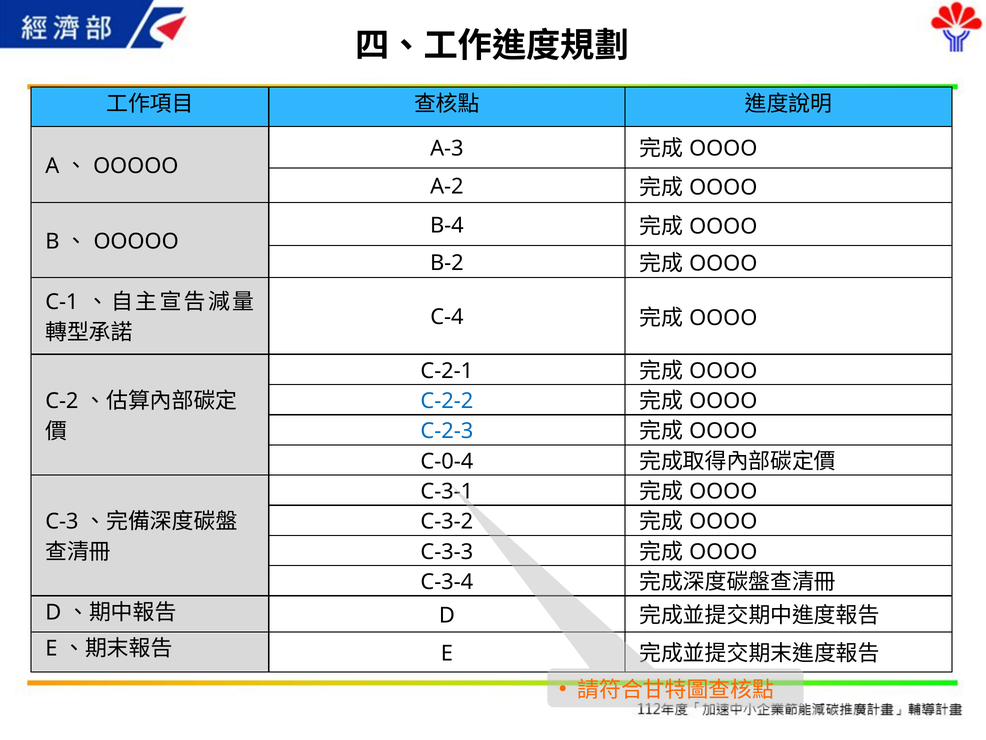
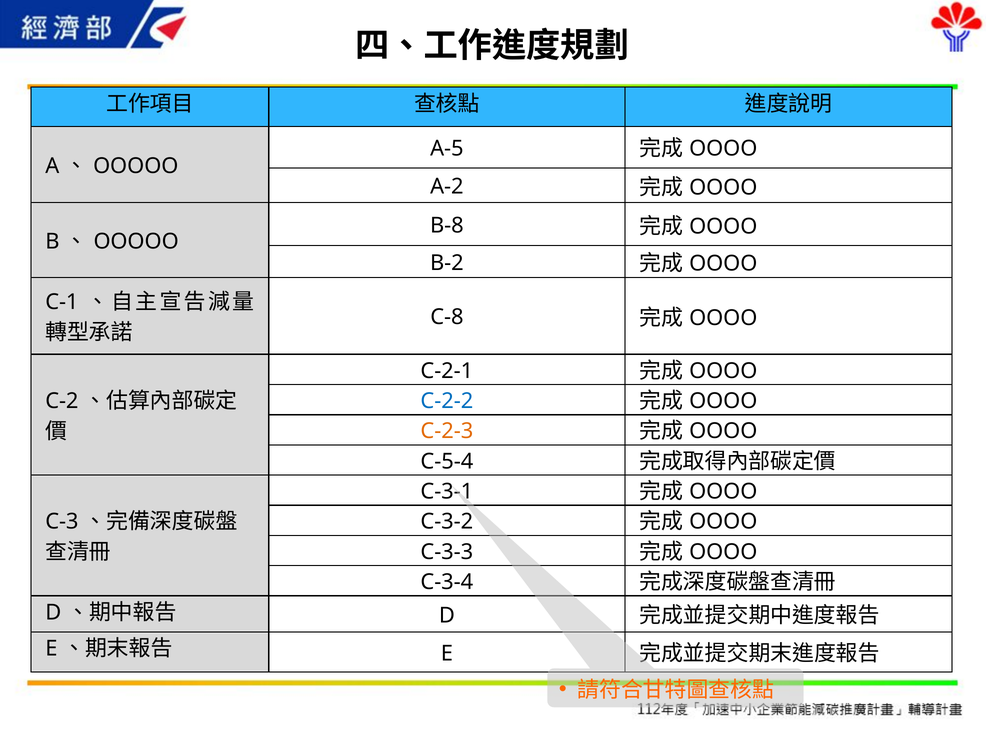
A-3: A-3 -> A-5
B-4: B-4 -> B-8
C-4: C-4 -> C-8
C-2-3 colour: blue -> orange
C-0-4: C-0-4 -> C-5-4
